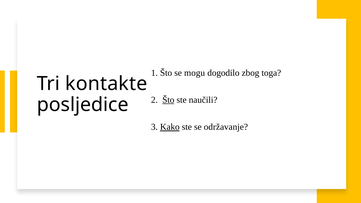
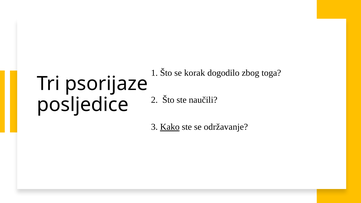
mogu: mogu -> korak
kontakte: kontakte -> psorijaze
Što at (168, 100) underline: present -> none
